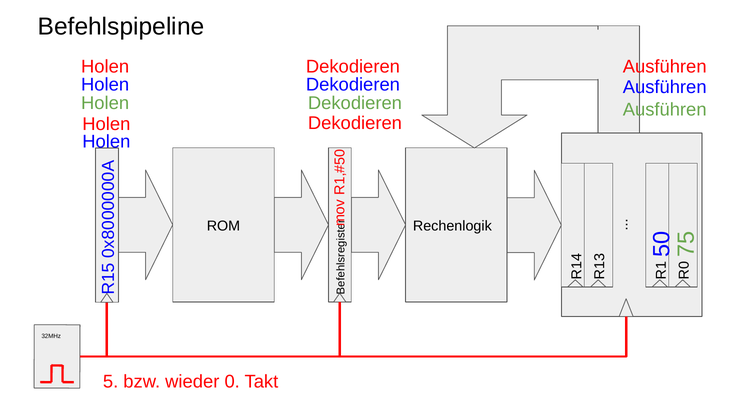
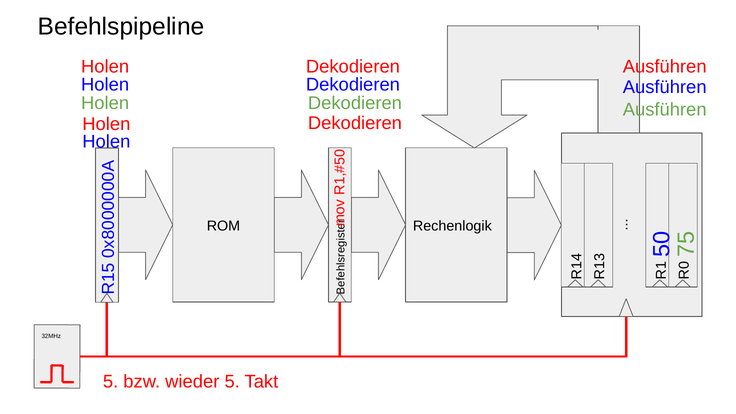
wieder 0: 0 -> 5
